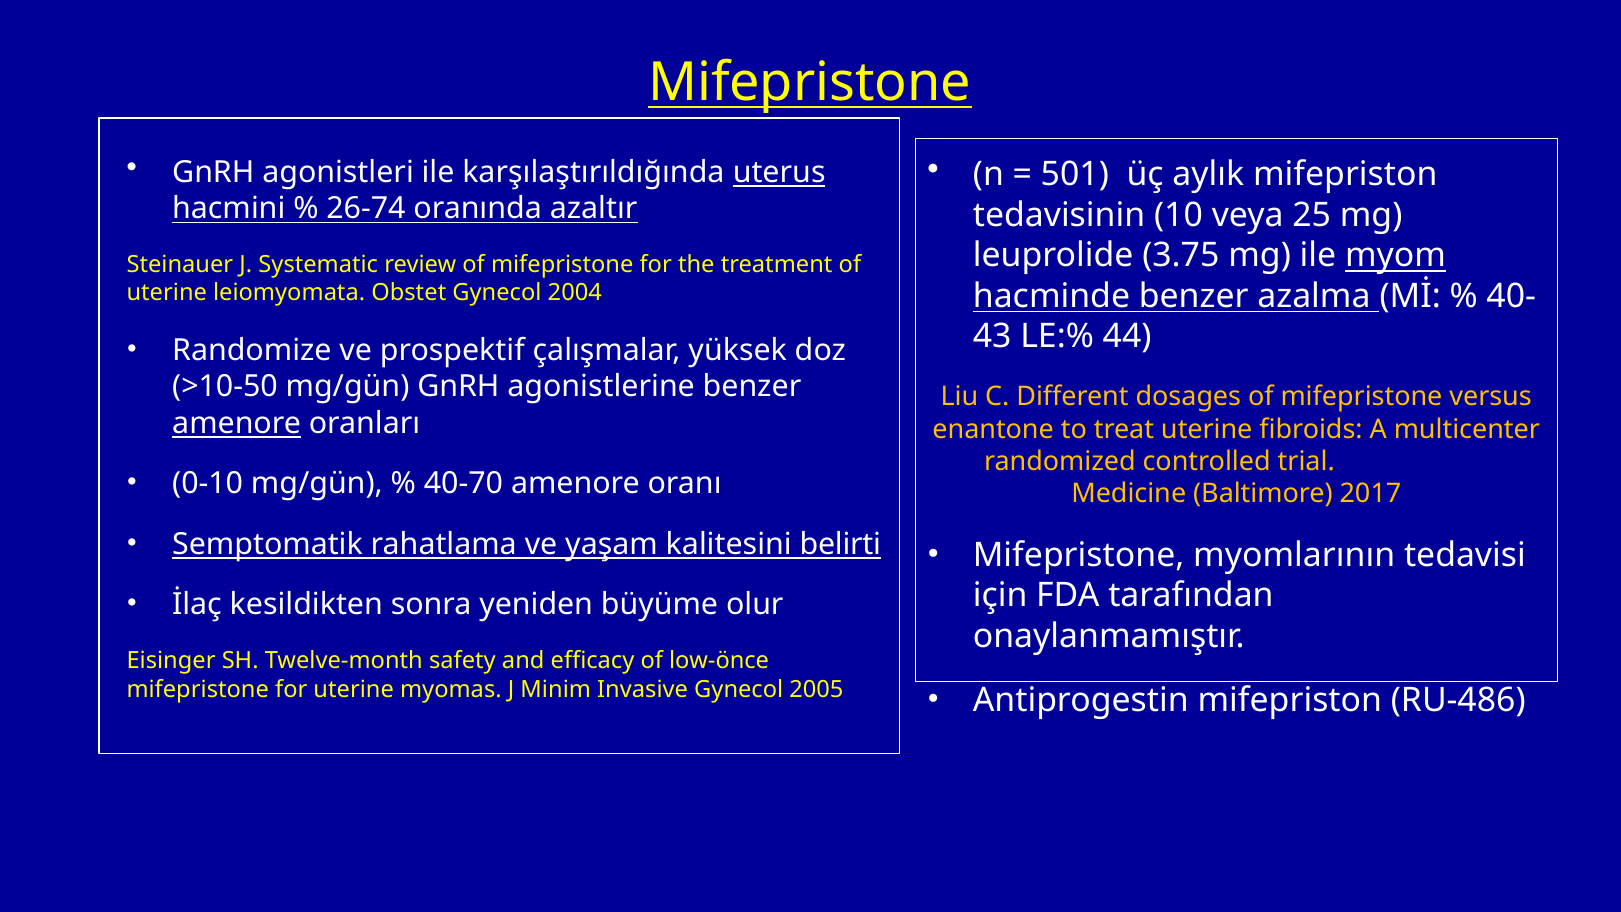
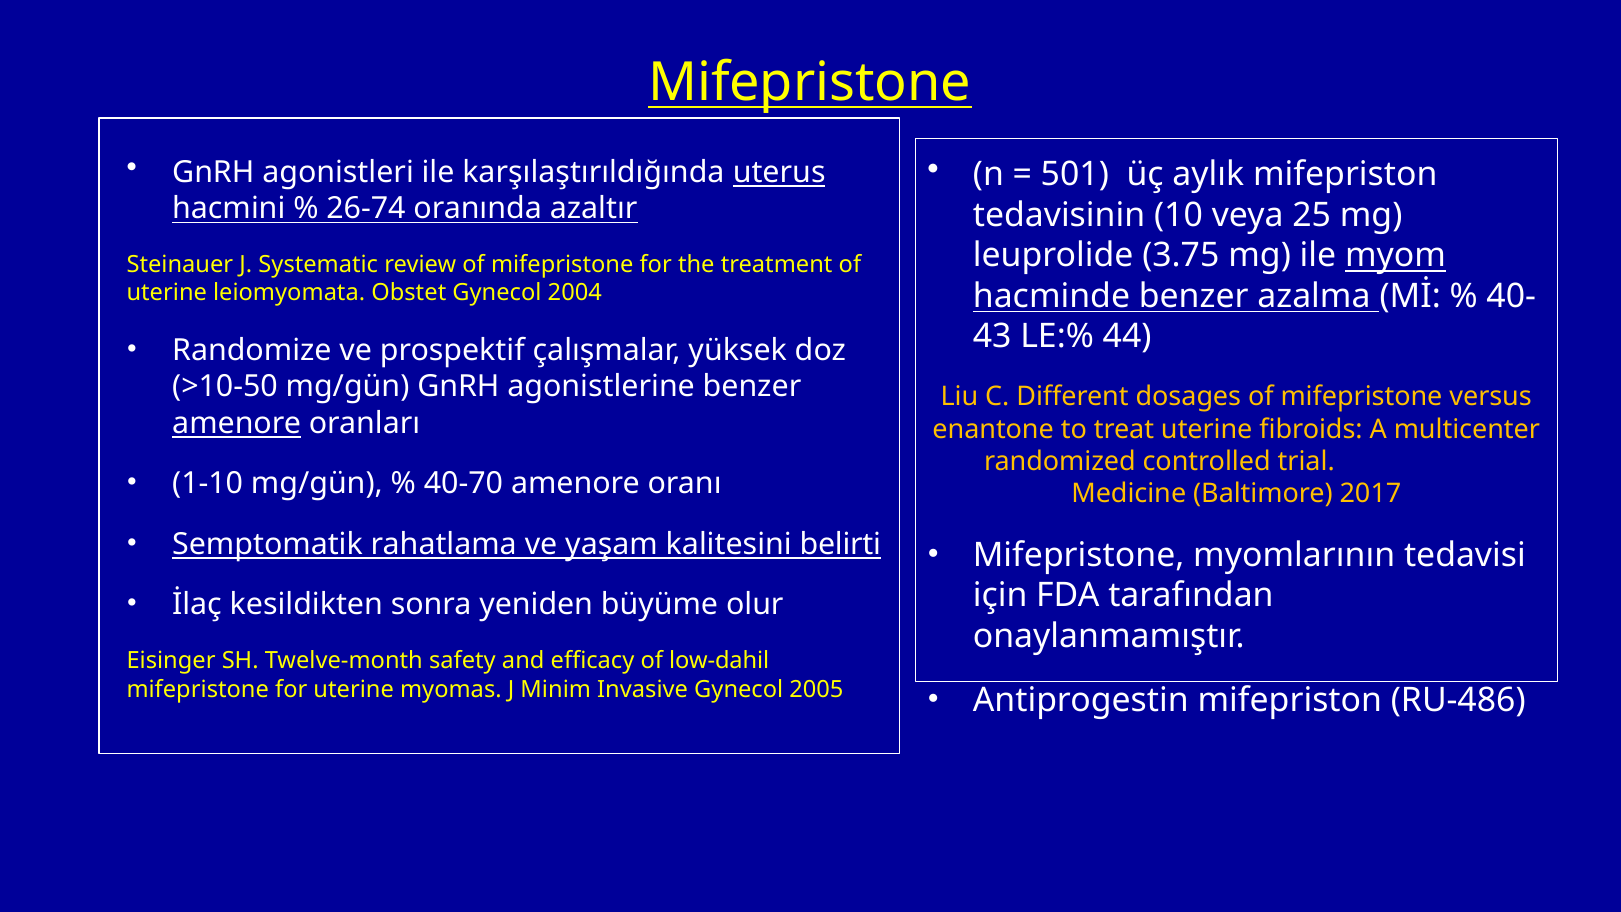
0-10: 0-10 -> 1-10
low-önce: low-önce -> low-dahil
